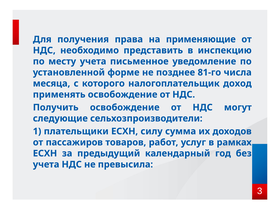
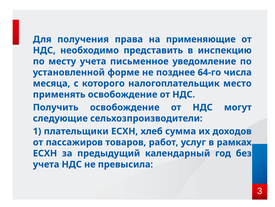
81-го: 81-го -> 64-го
доход: доход -> место
силу: силу -> хлеб
